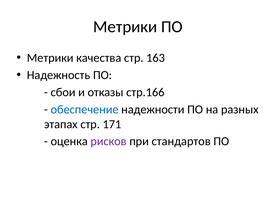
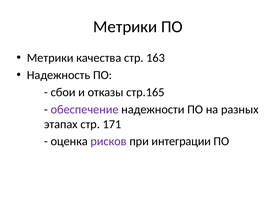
стр.166: стр.166 -> стр.165
обеспечение colour: blue -> purple
стандартов: стандартов -> интеграции
